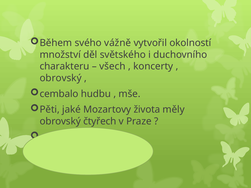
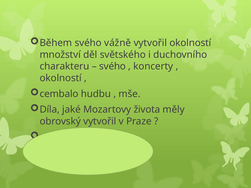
všech at (112, 66): všech -> svého
obrovský at (61, 78): obrovský -> okolností
Pěti: Pěti -> Díla
obrovský čtyřech: čtyřech -> vytvořil
